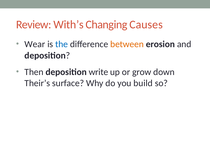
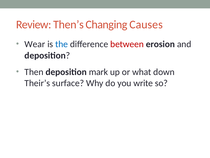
With’s: With’s -> Then’s
between colour: orange -> red
write: write -> mark
grow: grow -> what
build: build -> write
